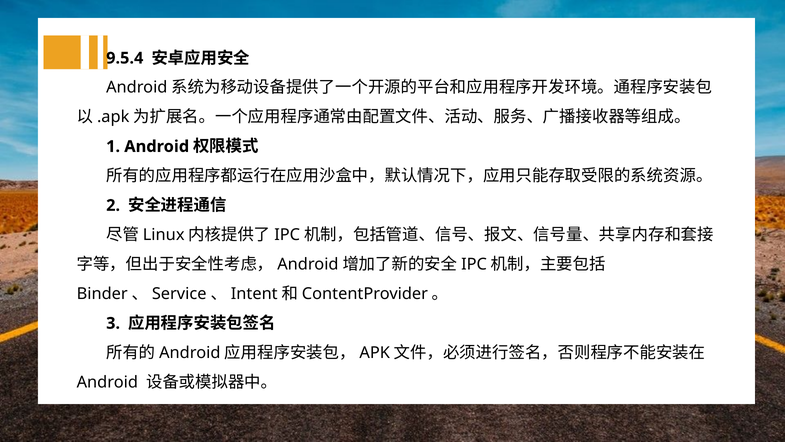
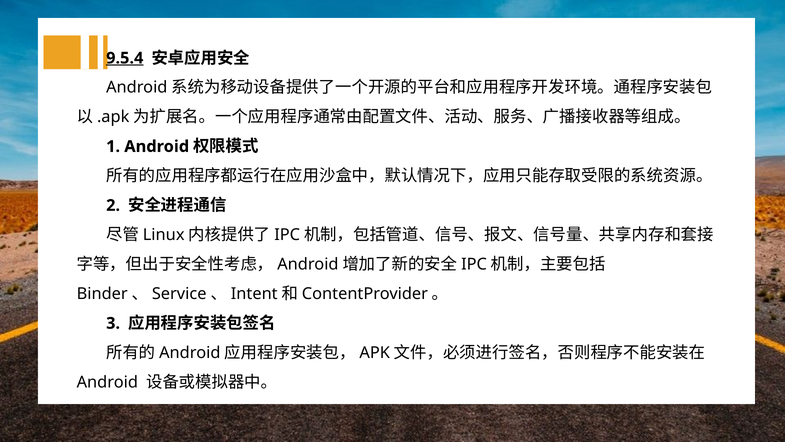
9.5.4 underline: none -> present
